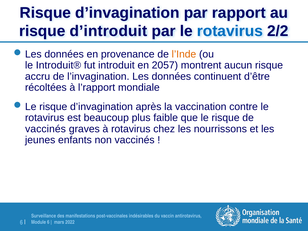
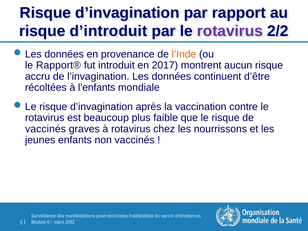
rotavirus at (230, 31) colour: blue -> purple
Introduit®: Introduit® -> Rapport®
2057: 2057 -> 2017
l’rapport: l’rapport -> l’enfants
